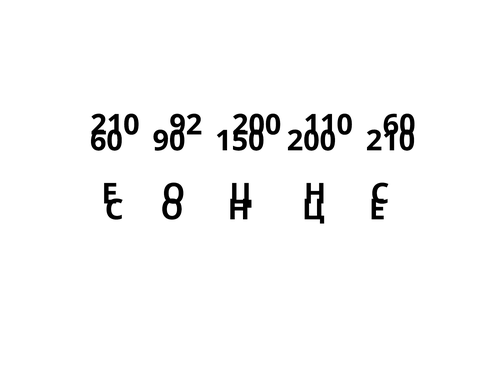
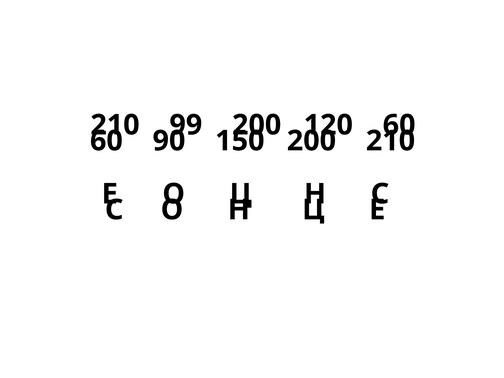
92: 92 -> 99
110: 110 -> 120
